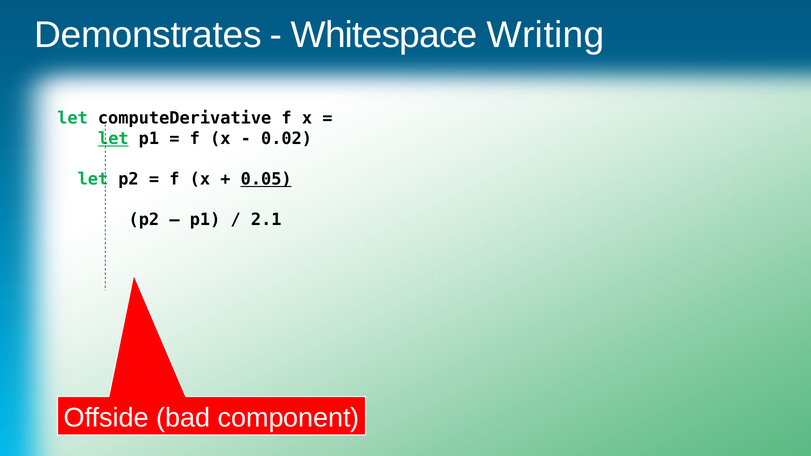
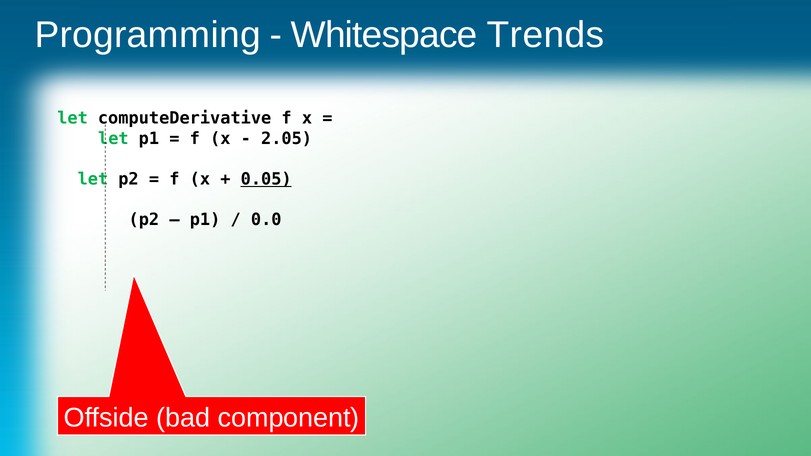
Demonstrates: Demonstrates -> Programming
Writing: Writing -> Trends
let at (113, 139) underline: present -> none
0.02: 0.02 -> 2.05
2.1: 2.1 -> 0.0
